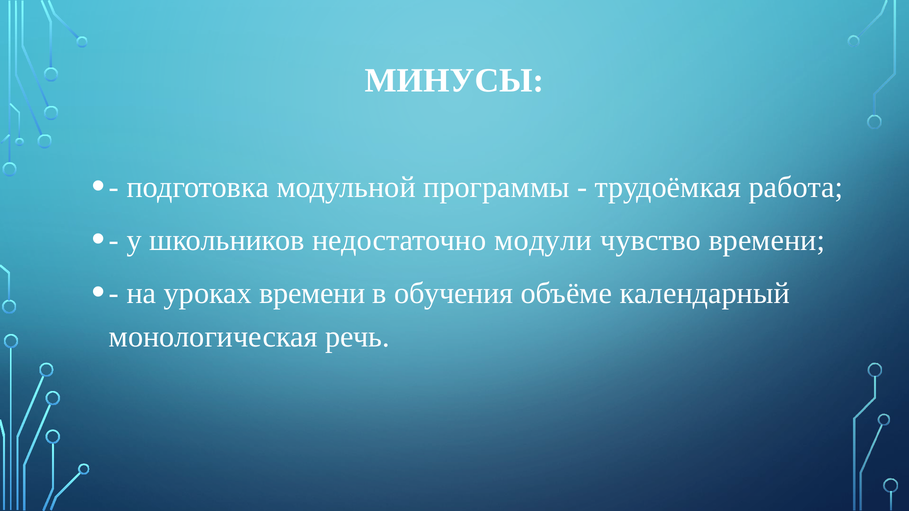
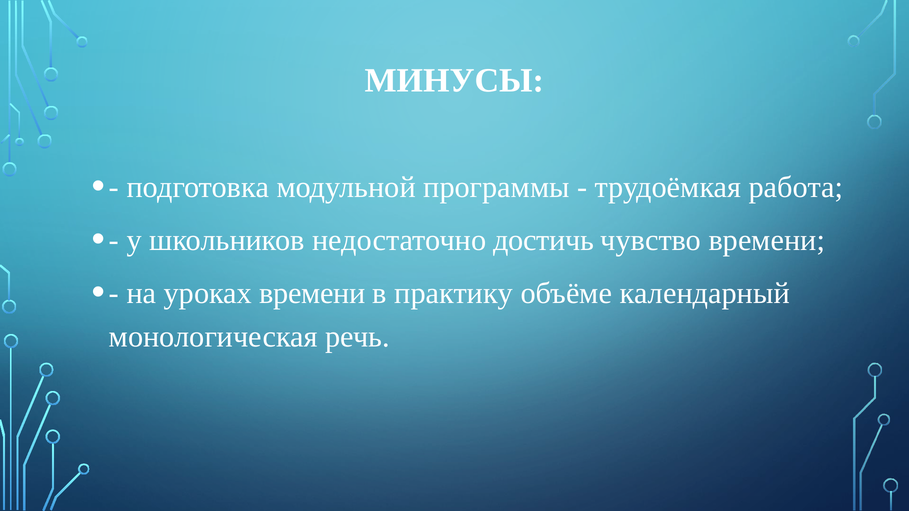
модули: модули -> достичь
обучения: обучения -> практику
